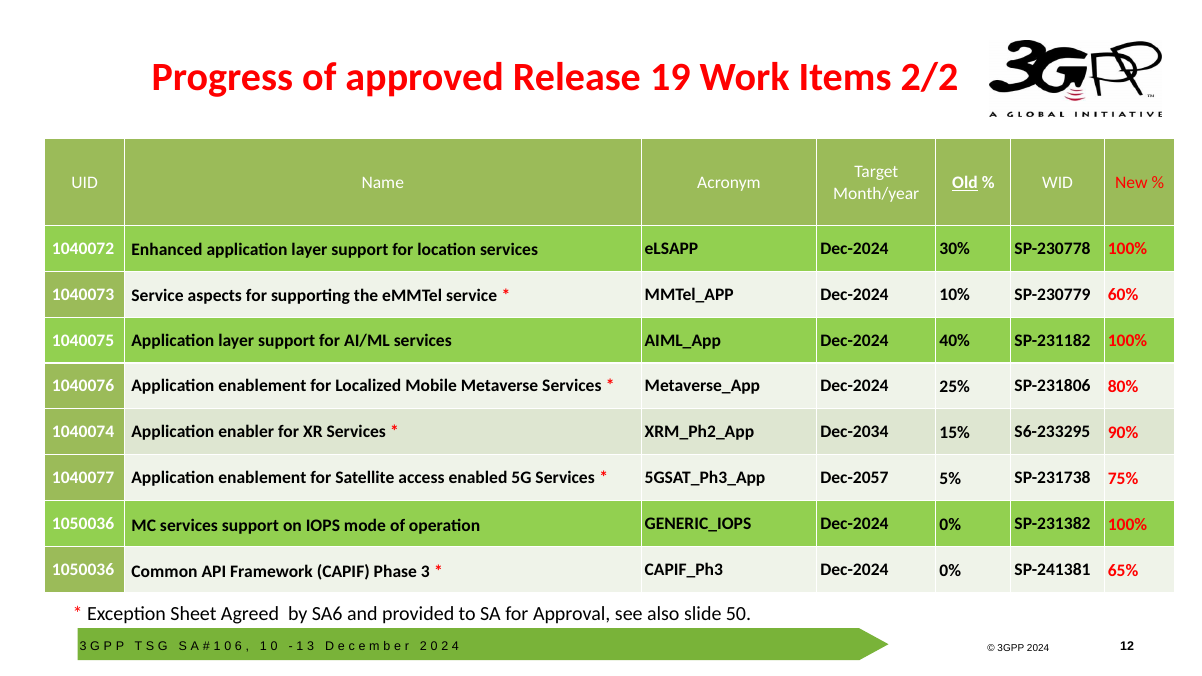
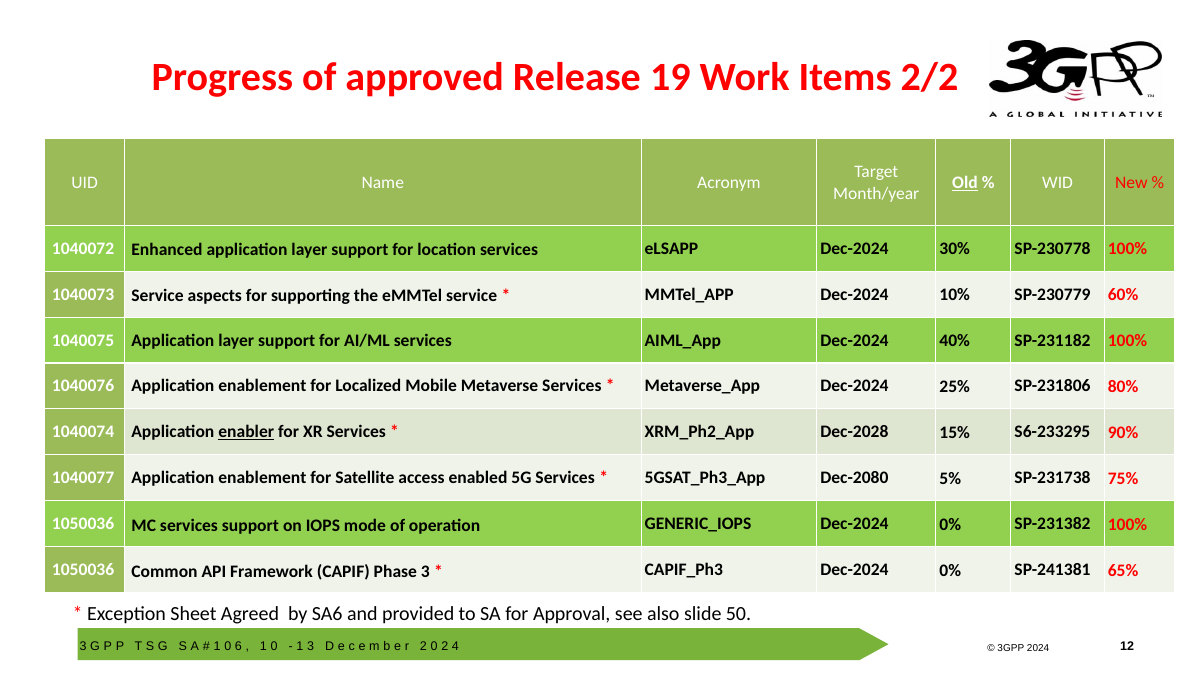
enabler underline: none -> present
Dec-2034: Dec-2034 -> Dec-2028
Dec-2057: Dec-2057 -> Dec-2080
